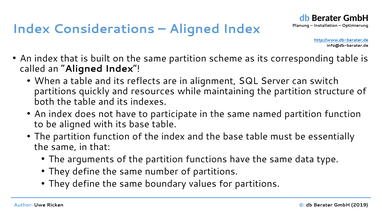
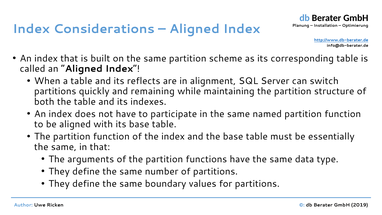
resources: resources -> remaining
